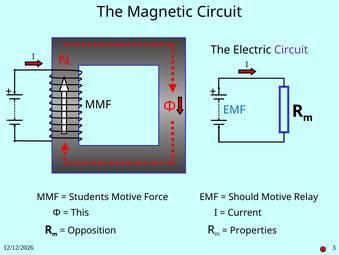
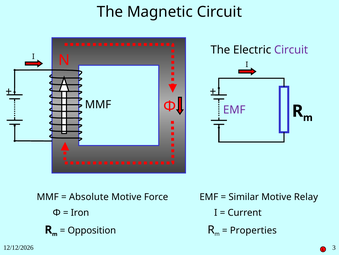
EMF at (234, 110) colour: blue -> purple
Students: Students -> Absolute
Should: Should -> Similar
This: This -> Iron
